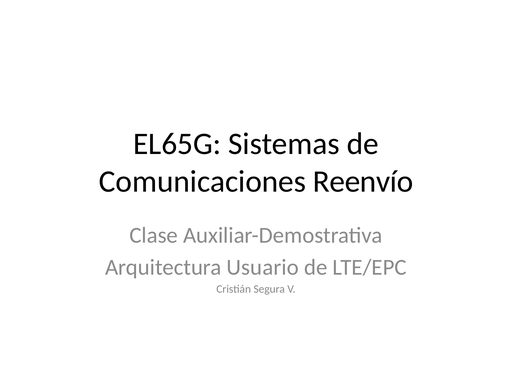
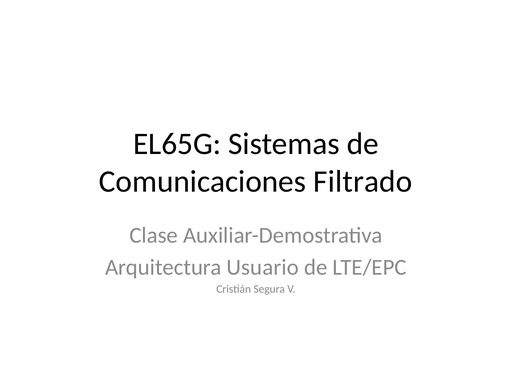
Reenvío: Reenvío -> Filtrado
